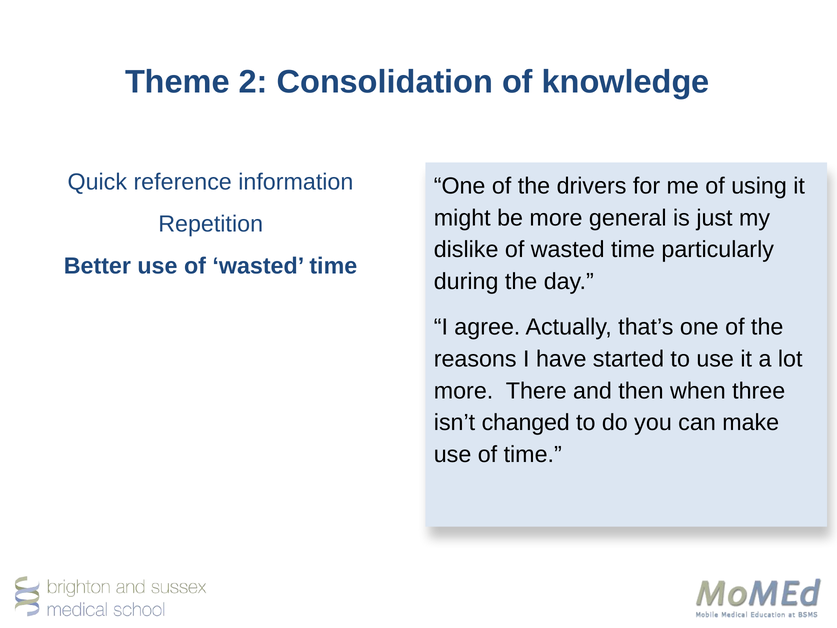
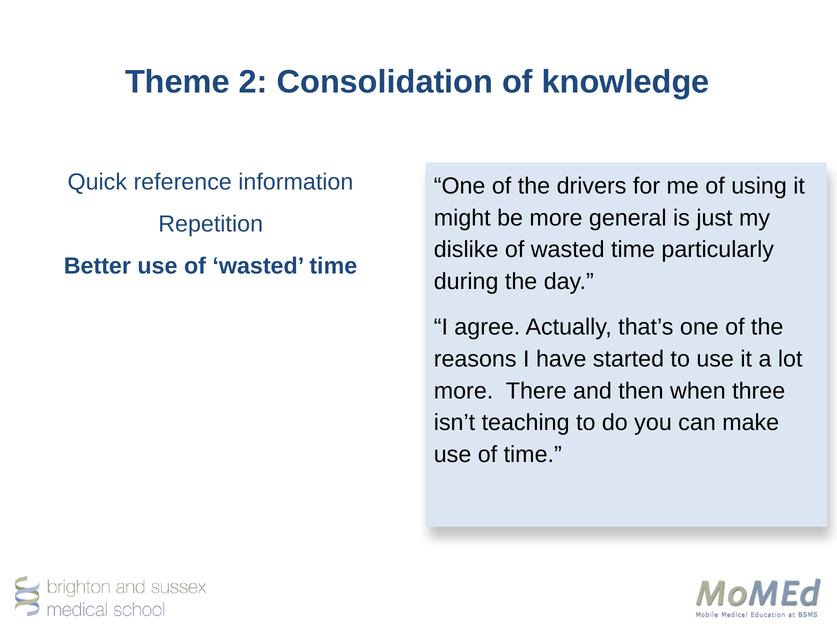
changed: changed -> teaching
